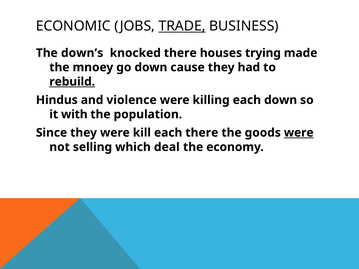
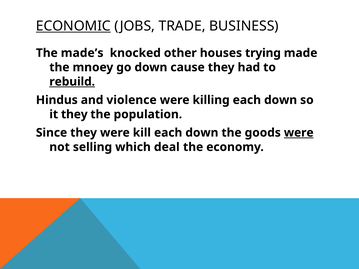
ECONOMIC underline: none -> present
TRADE underline: present -> none
down’s: down’s -> made’s
knocked there: there -> other
it with: with -> they
kill each there: there -> down
